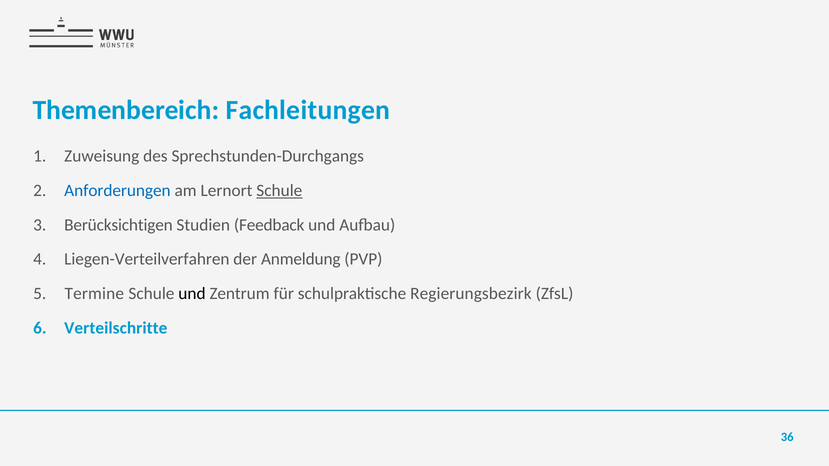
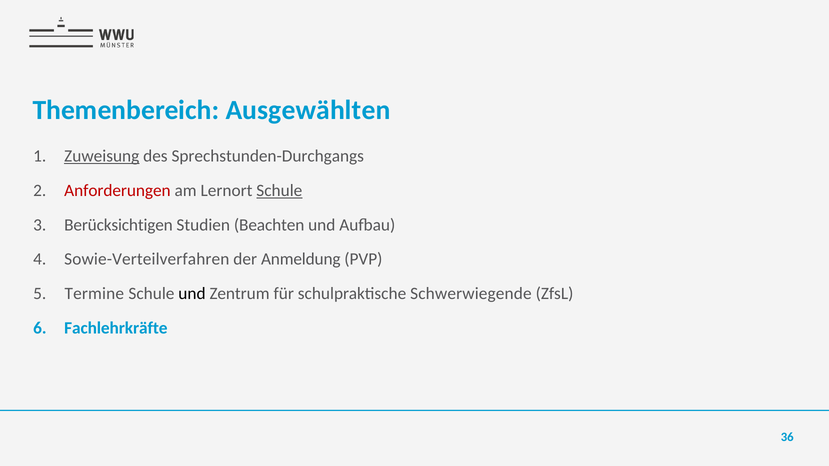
Fachleitungen: Fachleitungen -> Ausgewählten
Zuweisung underline: none -> present
Anforderungen colour: blue -> red
Feedback: Feedback -> Beachten
Liegen-Verteilverfahren: Liegen-Verteilverfahren -> Sowie-Verteilverfahren
Regierungsbezirk: Regierungsbezirk -> Schwerwiegende
Verteilschritte: Verteilschritte -> Fachlehrkräfte
